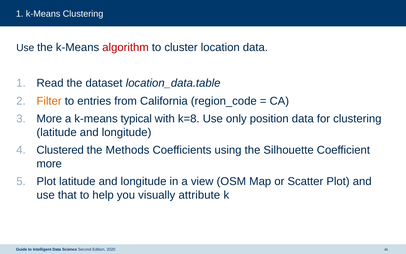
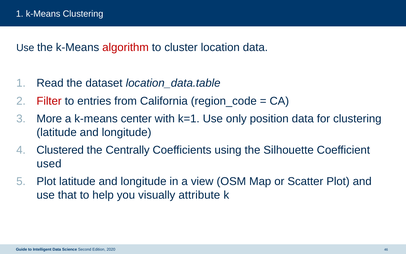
Filter colour: orange -> red
typical: typical -> center
k=8: k=8 -> k=1
Methods: Methods -> Centrally
more at (49, 163): more -> used
